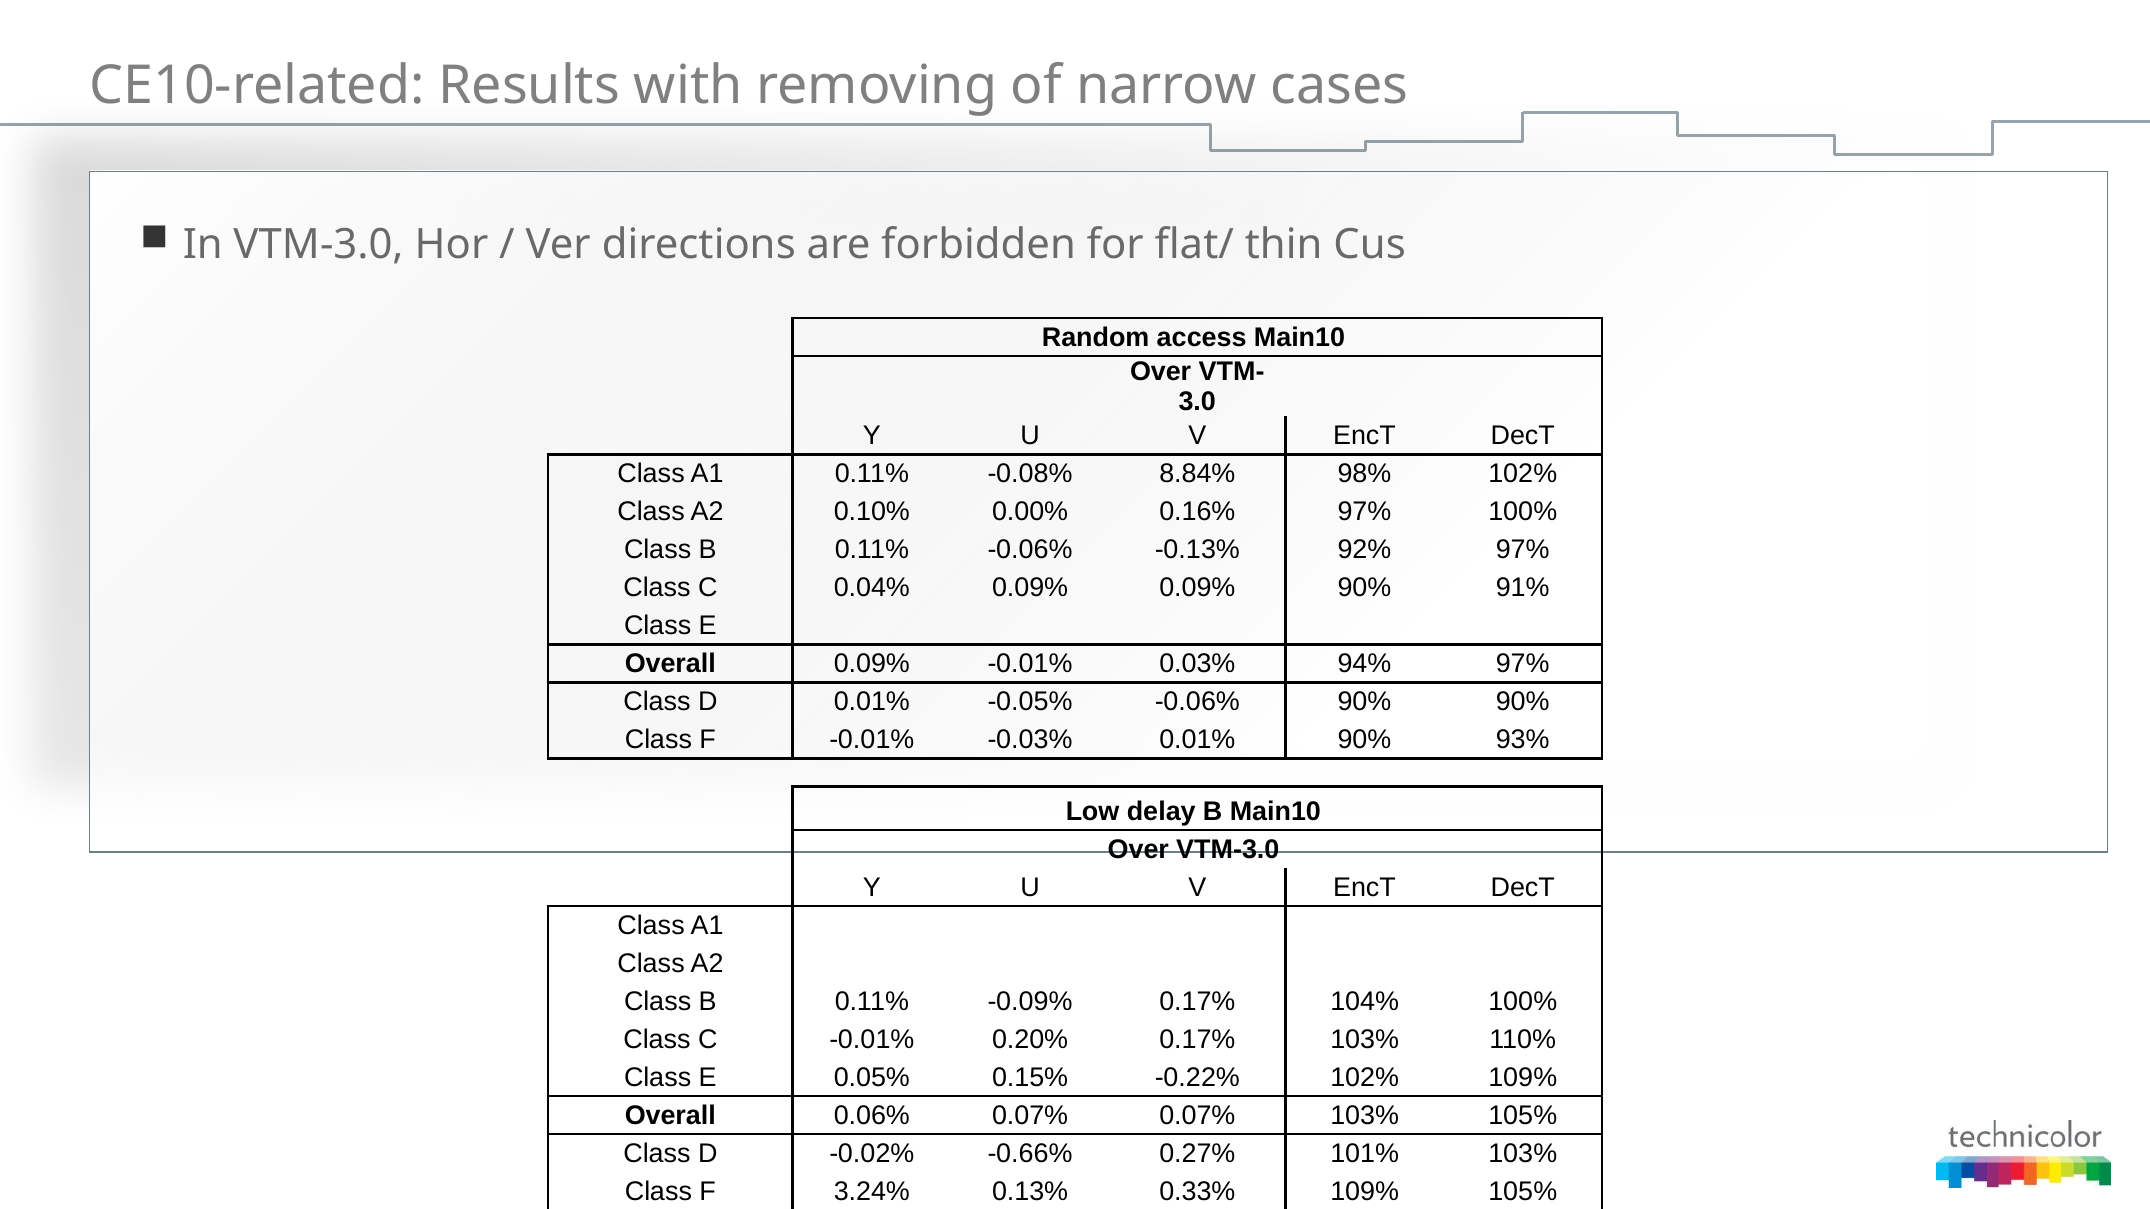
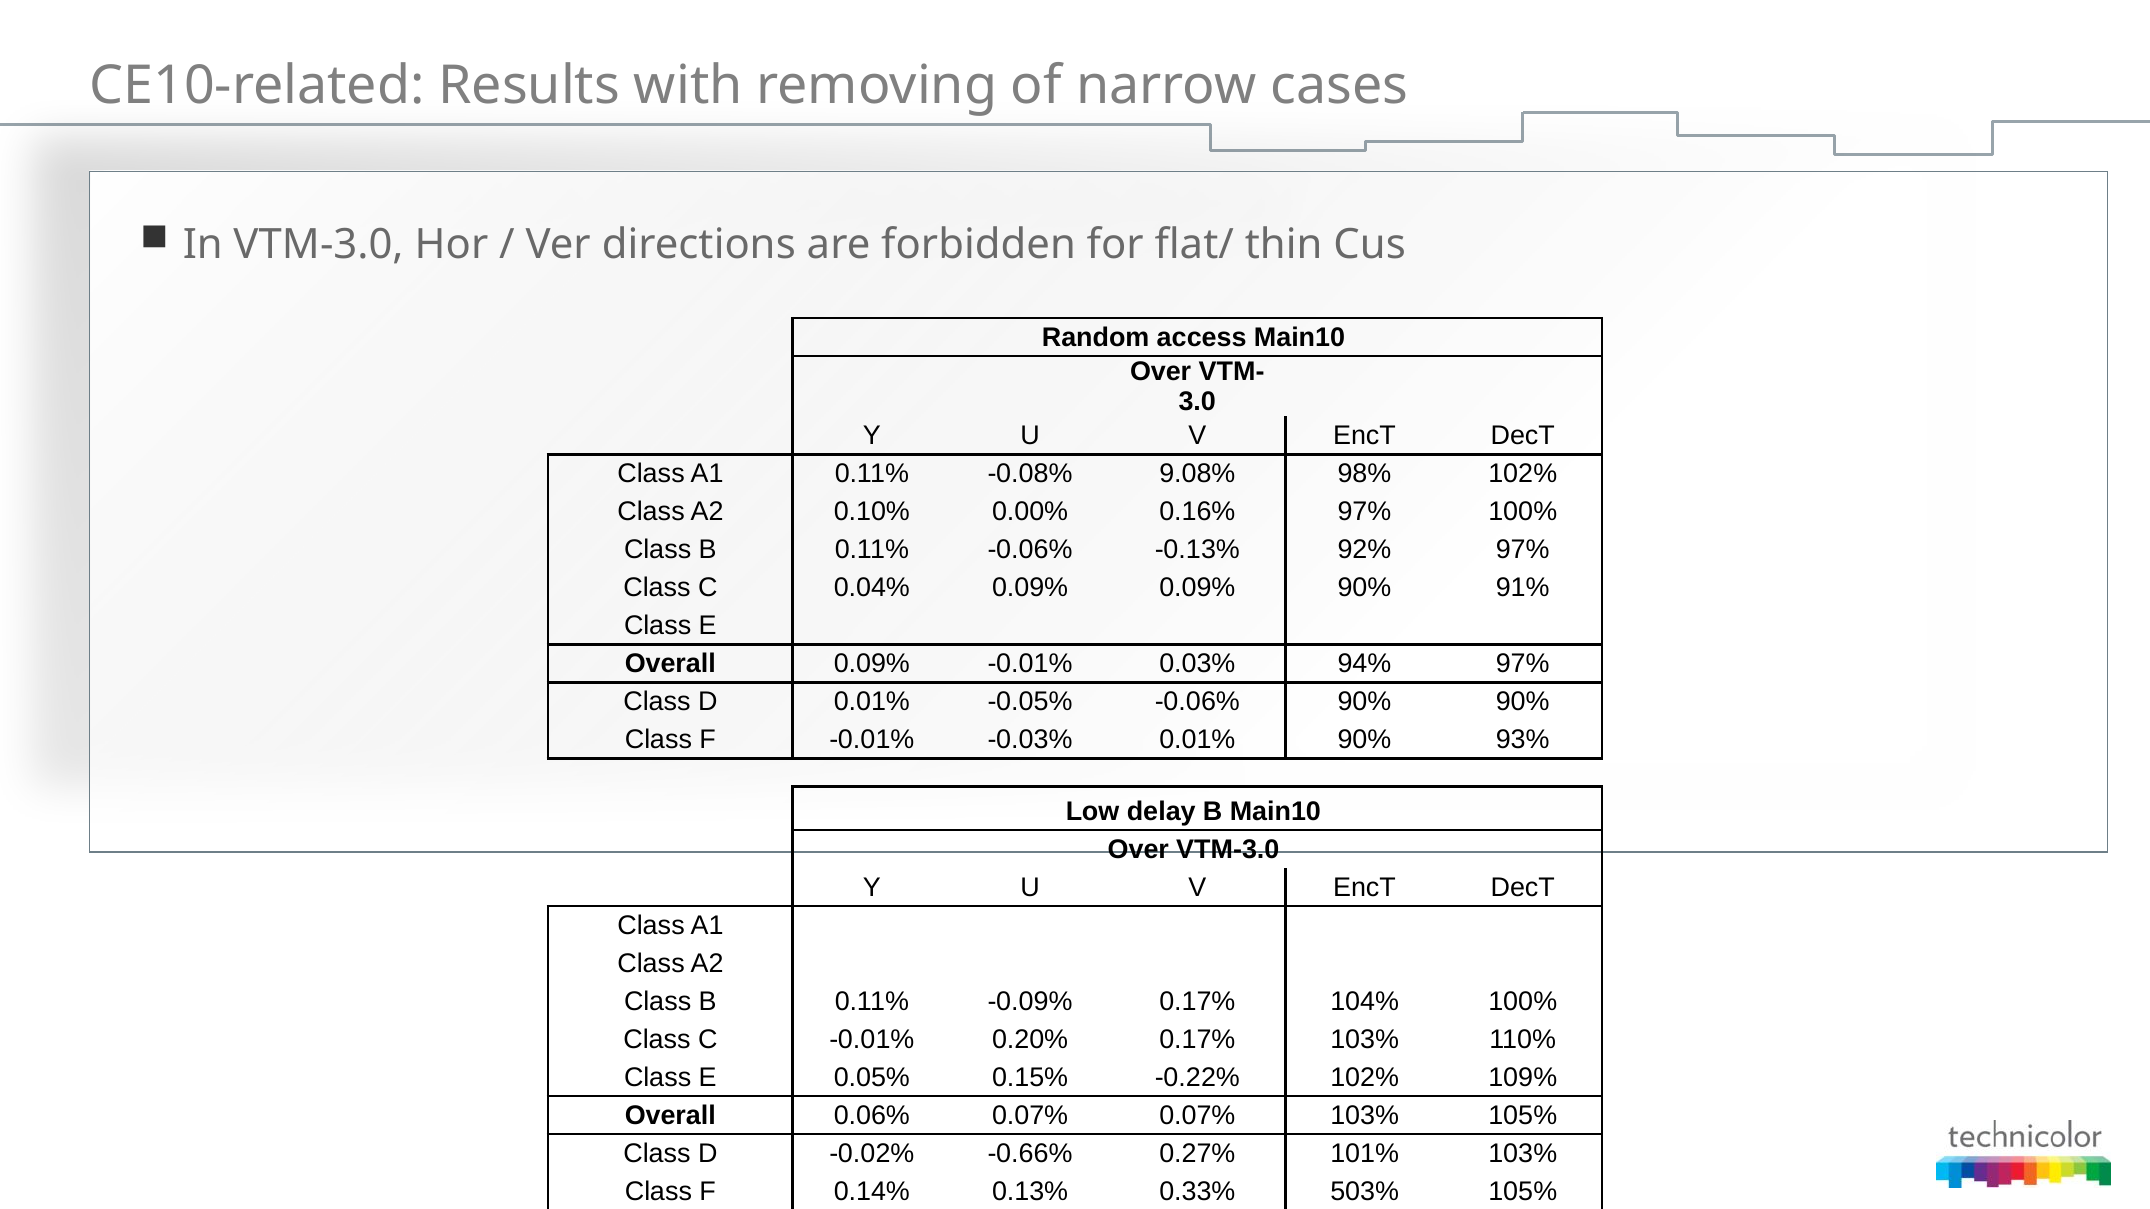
8.84%: 8.84% -> 9.08%
3.24%: 3.24% -> 0.14%
0.33% 109%: 109% -> 503%
